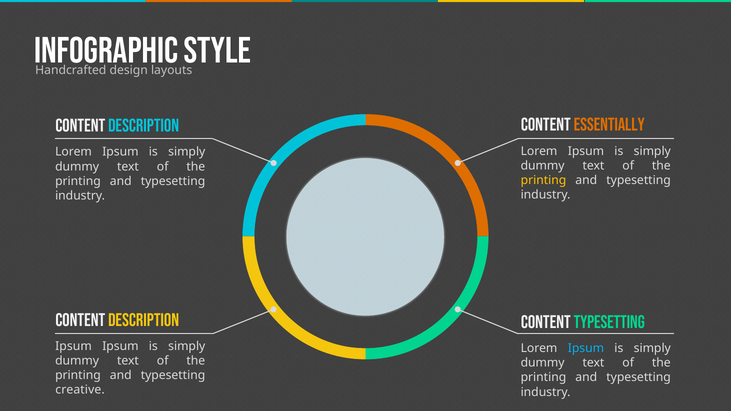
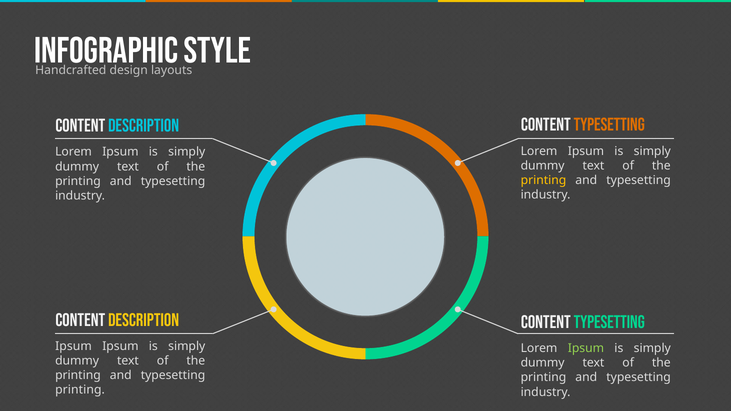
ESSENTIALLY at (609, 125): ESSENTIALLY -> TYPESETTING
Ipsum at (586, 348) colour: light blue -> light green
creative at (80, 390): creative -> printing
